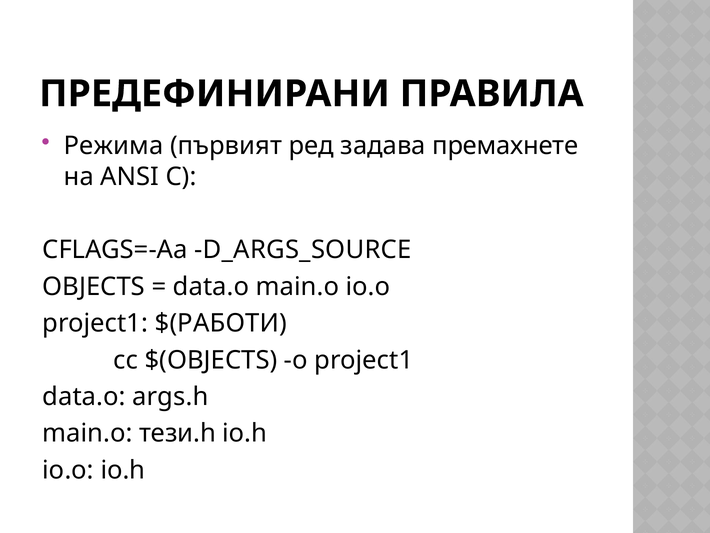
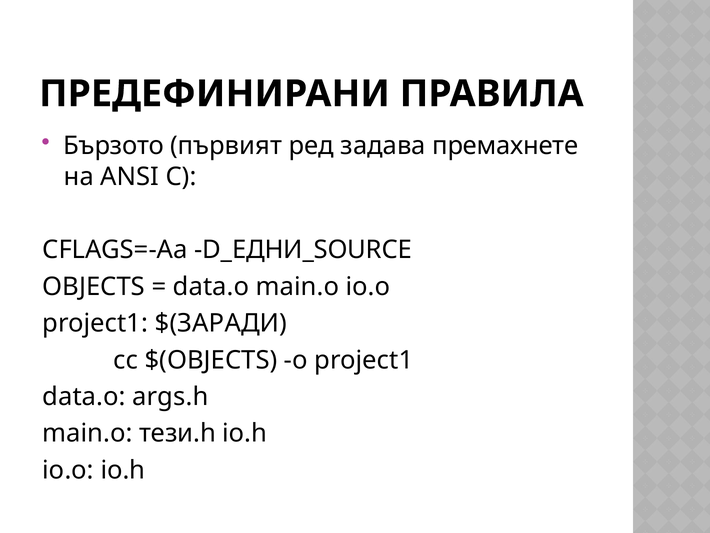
Режима: Режима -> Бързото
D_ARGS_SOURCE: D_ARGS_SOURCE -> D_ЕДНИ_SOURCE
$(РАБОТИ: $(РАБОТИ -> $(ЗАРАДИ
